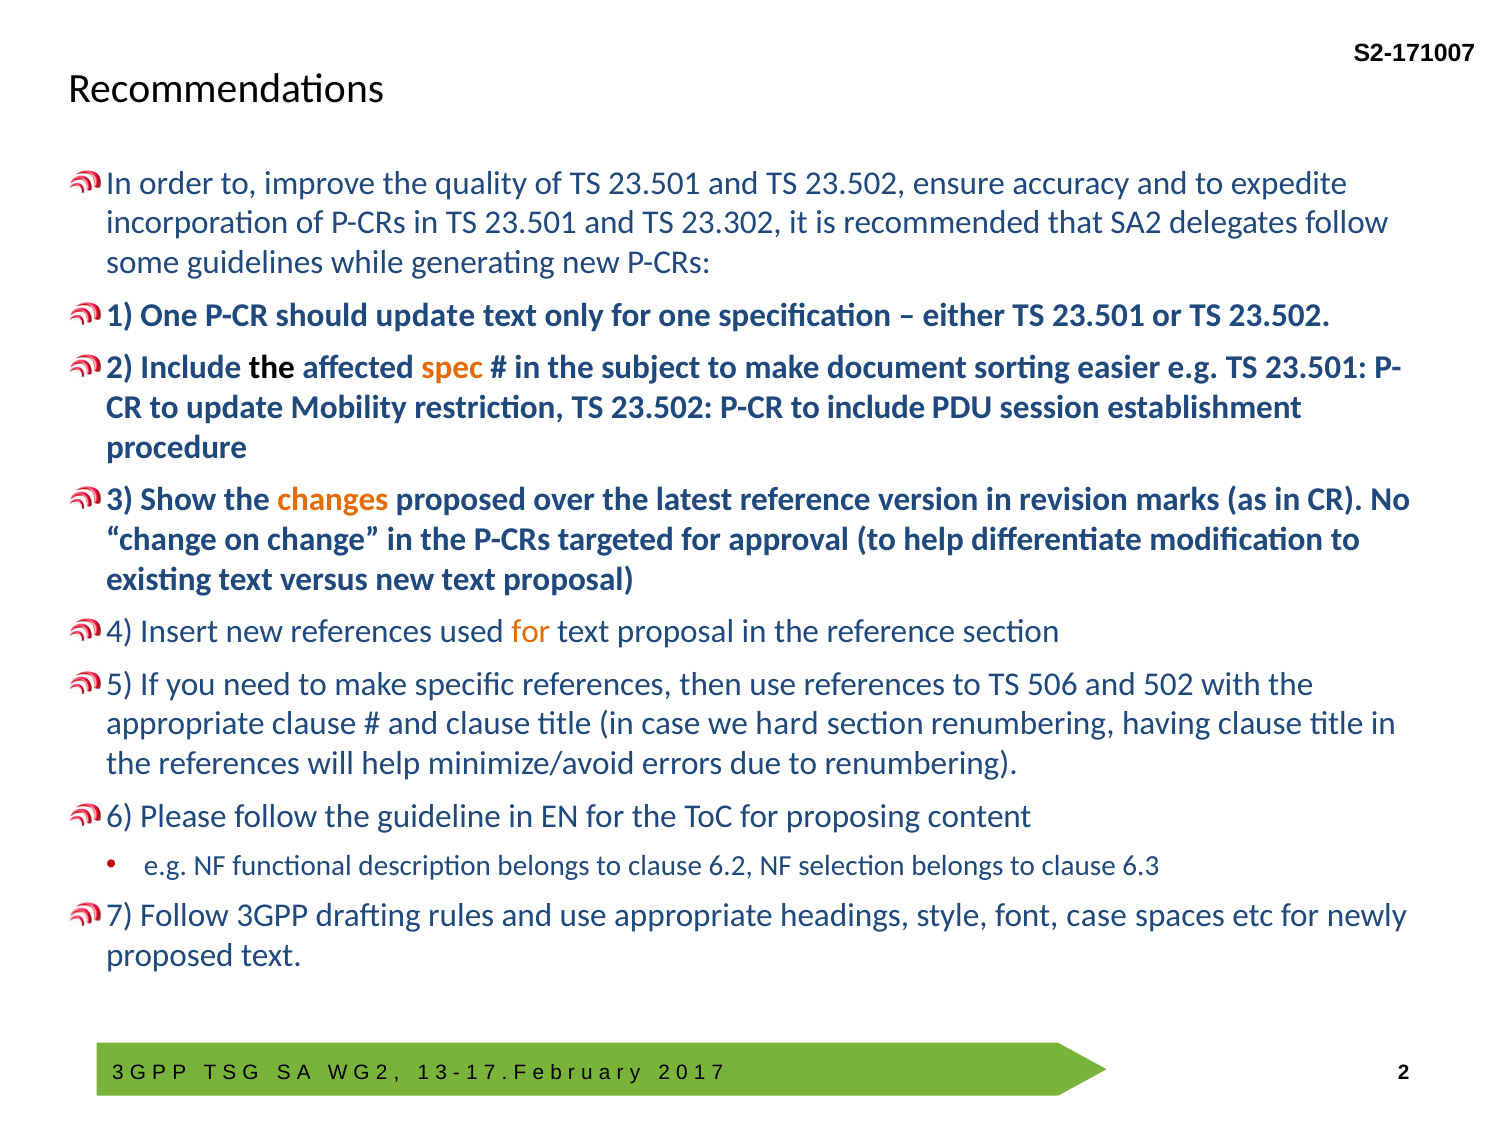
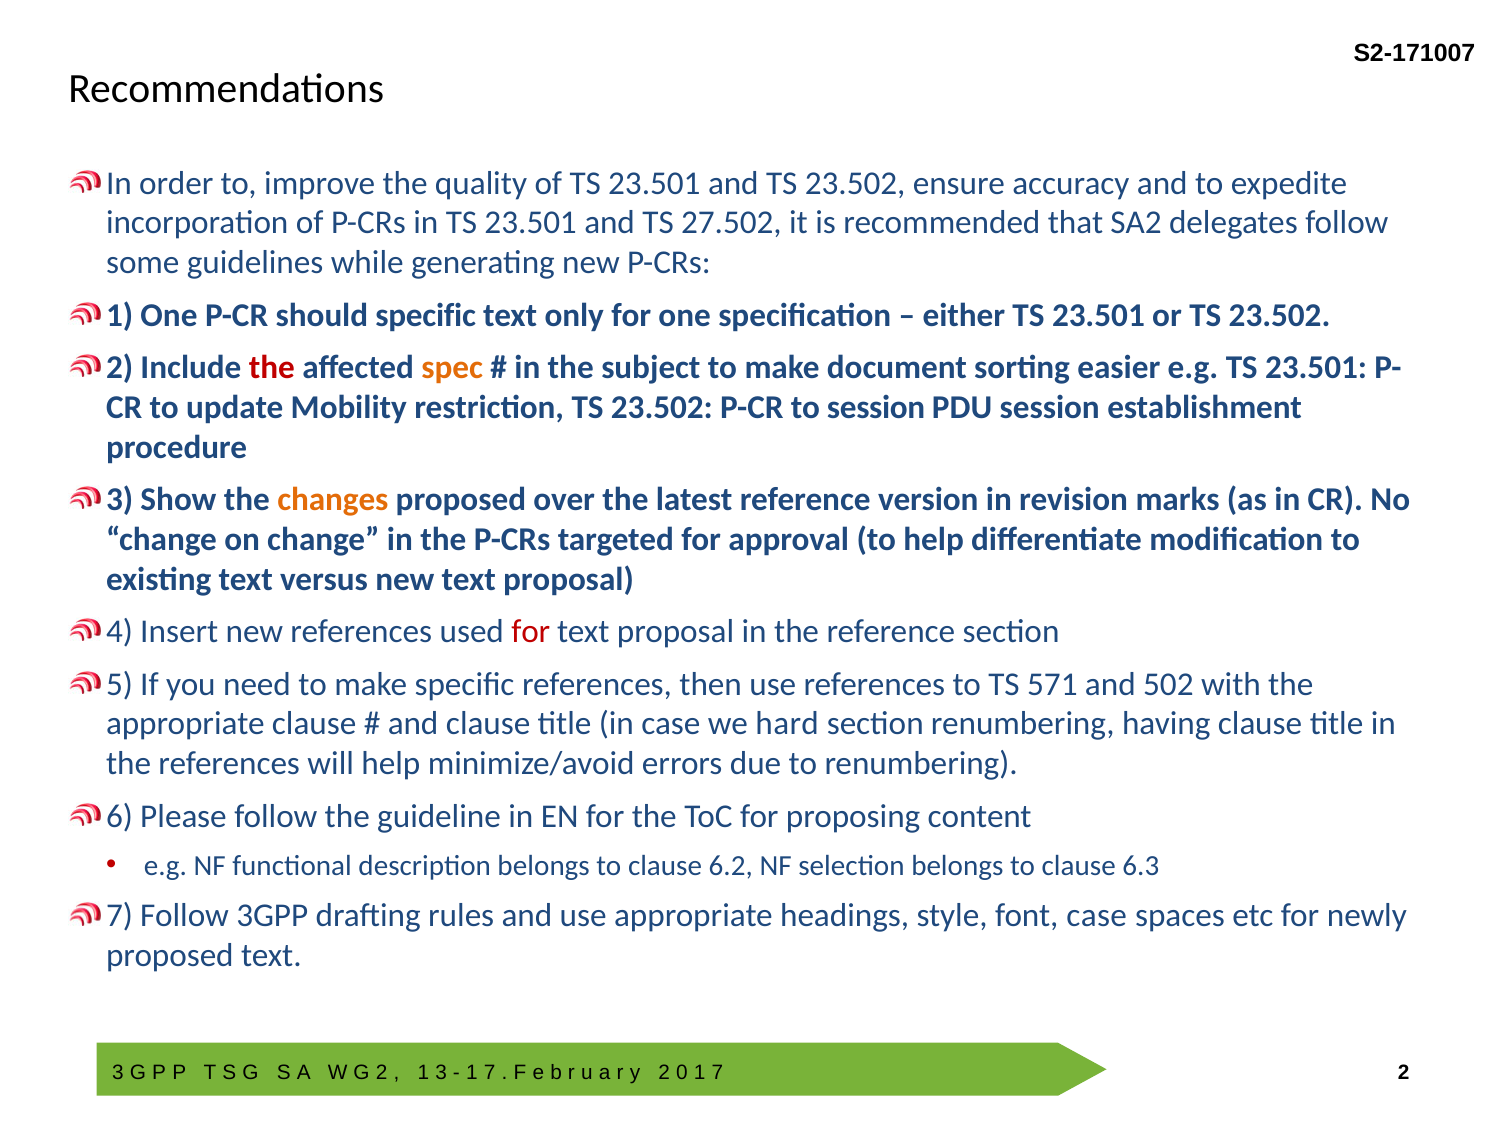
23.302: 23.302 -> 27.502
should update: update -> specific
the at (272, 368) colour: black -> red
to include: include -> session
for at (531, 632) colour: orange -> red
506: 506 -> 571
